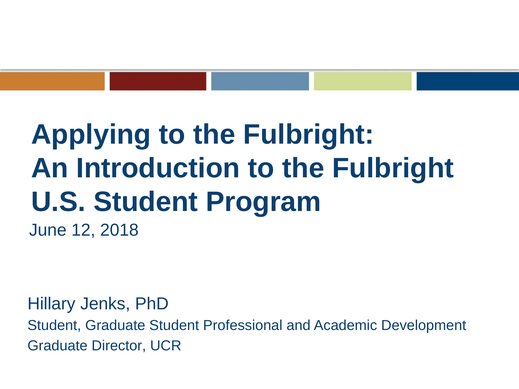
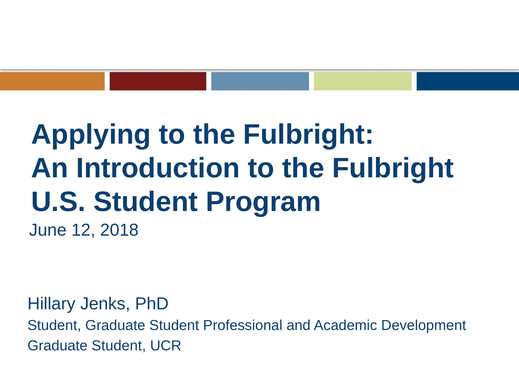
Director at (119, 346): Director -> Student
